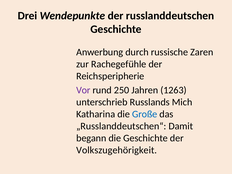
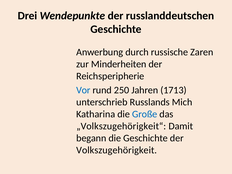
Rachegefühle: Rachegefühle -> Minderheiten
Vor colour: purple -> blue
1263: 1263 -> 1713
„Russlanddeutschen“: „Russlanddeutschen“ -> „Volkszugehörigkeit“
